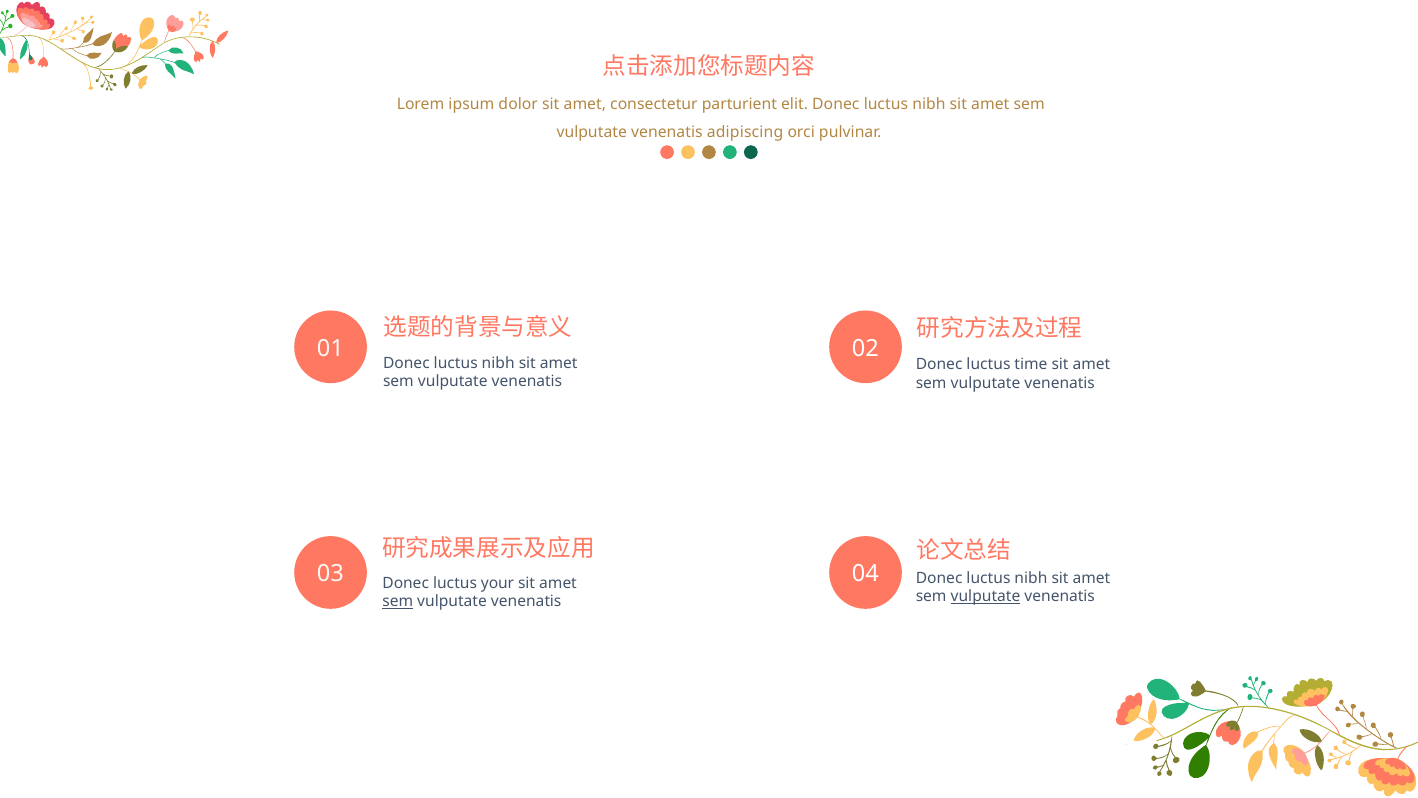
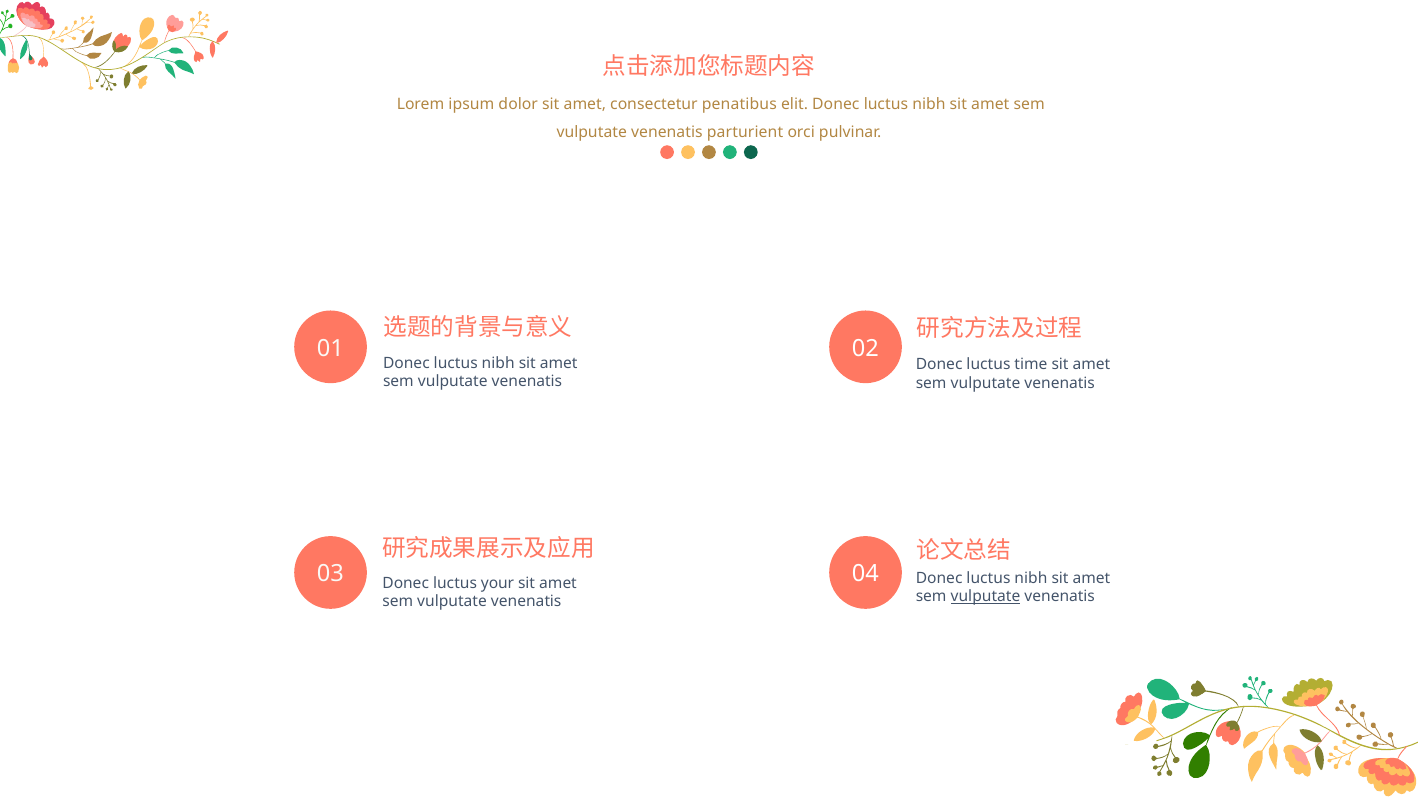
parturient: parturient -> penatibus
adipiscing: adipiscing -> parturient
sem at (398, 602) underline: present -> none
